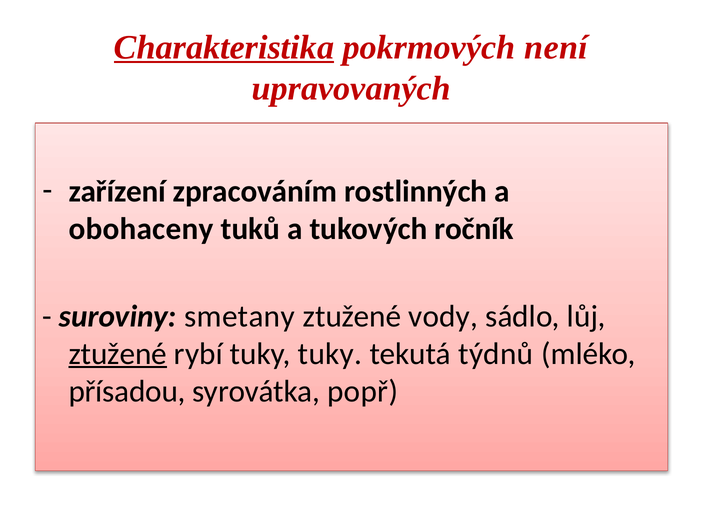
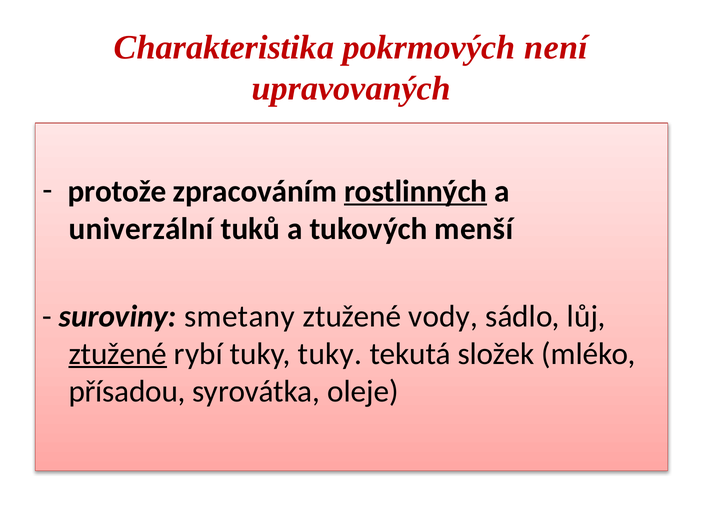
Charakteristika underline: present -> none
zařízení: zařízení -> protože
rostlinných underline: none -> present
obohaceny: obohaceny -> univerzální
ročník: ročník -> menší
týdnů: týdnů -> složek
popř: popř -> oleje
